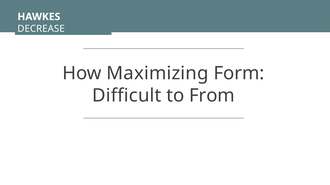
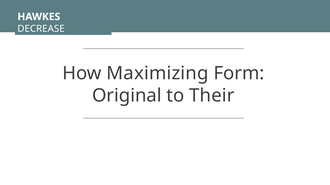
Difficult: Difficult -> Original
From: From -> Their
